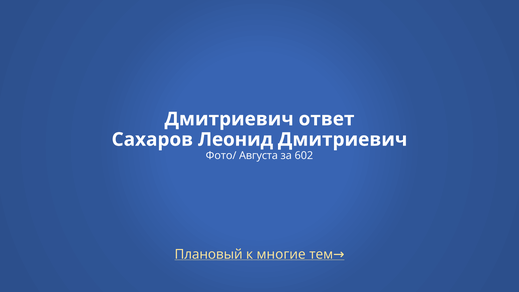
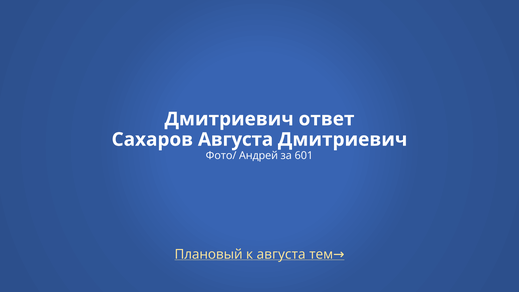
Сахаров Леонид: Леонид -> Августа
Августа: Августа -> Андрей
602: 602 -> 601
к многие: многие -> августа
